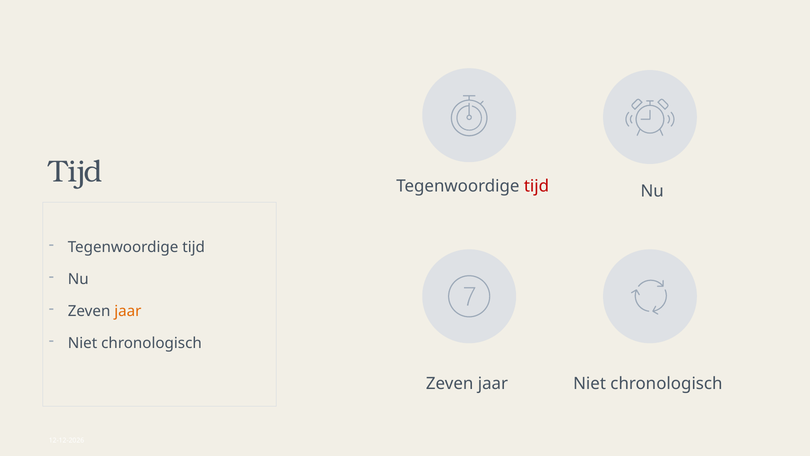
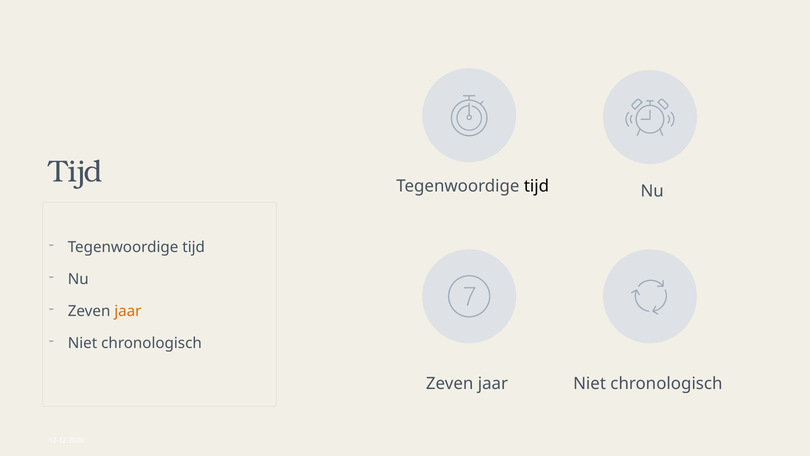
tijd at (536, 186) colour: red -> black
